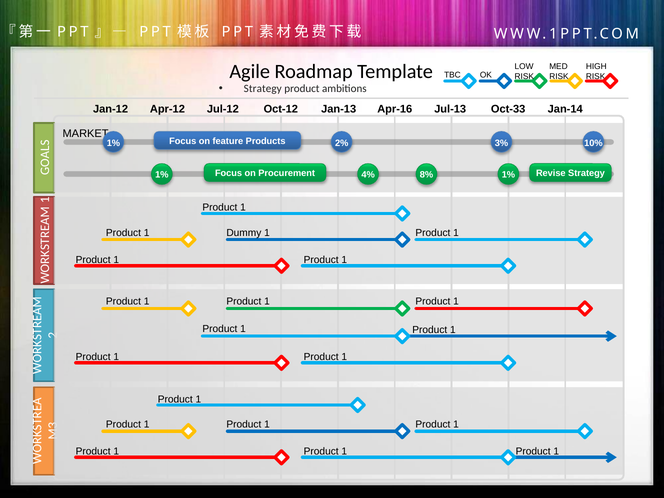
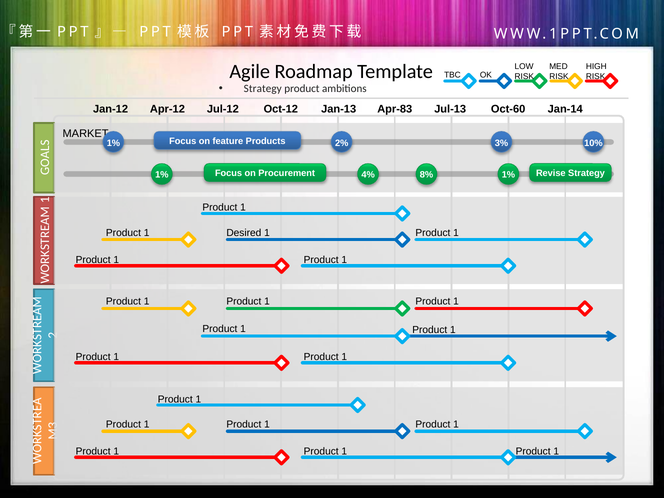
Apr-16: Apr-16 -> Apr-83
Oct-33: Oct-33 -> Oct-60
Dummy: Dummy -> Desired
